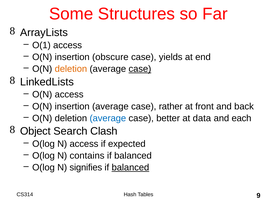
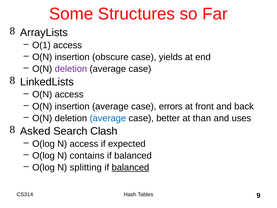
deletion at (71, 69) colour: orange -> purple
case at (140, 69) underline: present -> none
rather: rather -> errors
data: data -> than
each: each -> uses
Object: Object -> Asked
signifies: signifies -> splitting
